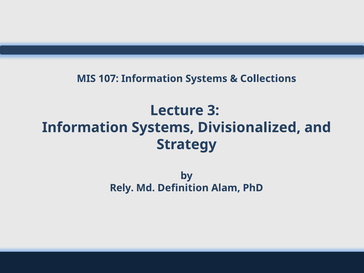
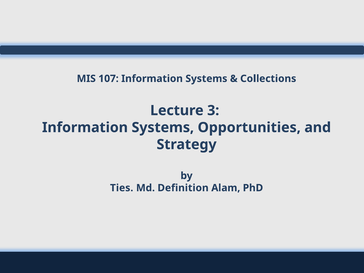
Divisionalized: Divisionalized -> Opportunities
Rely: Rely -> Ties
